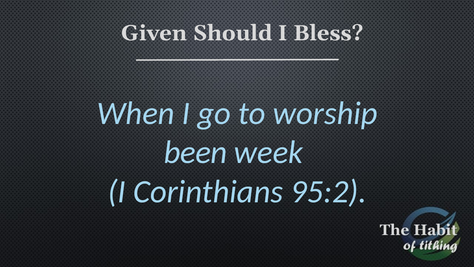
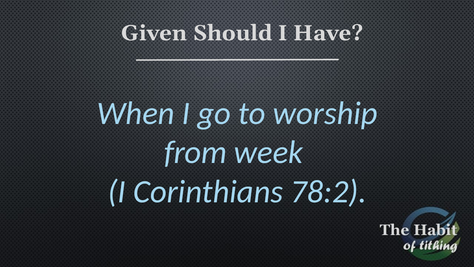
Bless: Bless -> Have
been: been -> from
95:2: 95:2 -> 78:2
